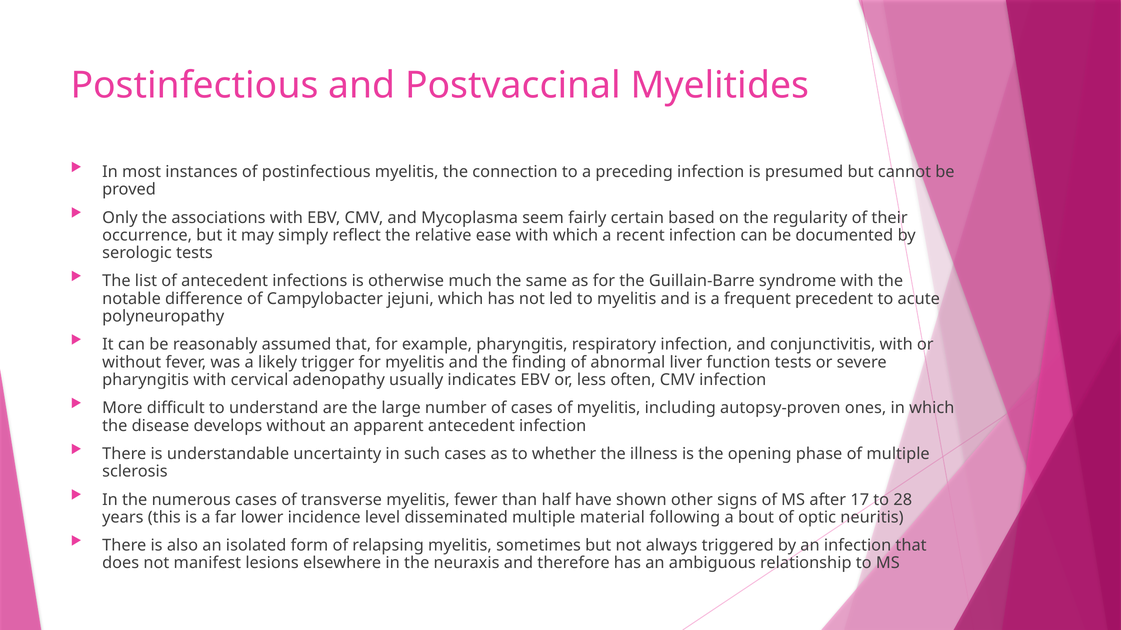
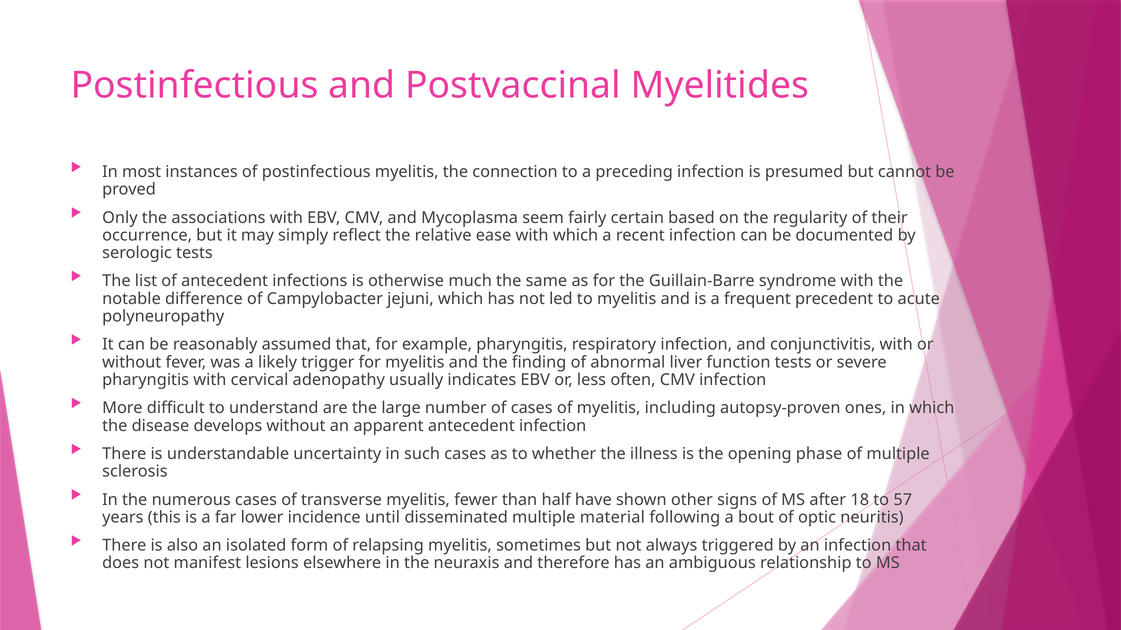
17: 17 -> 18
28: 28 -> 57
level: level -> until
